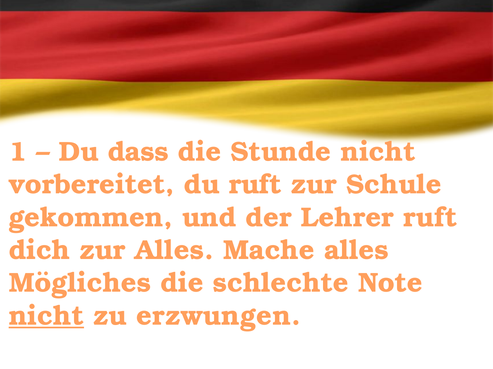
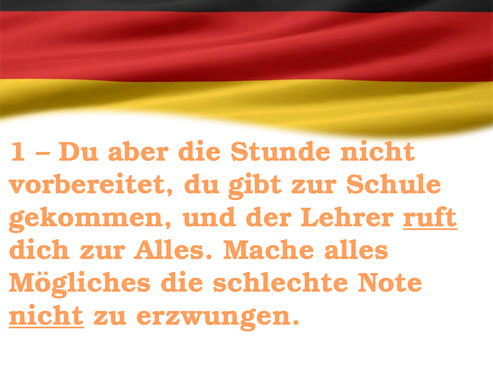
dass: dass -> aber
du ruft: ruft -> gibt
ruft at (430, 218) underline: none -> present
